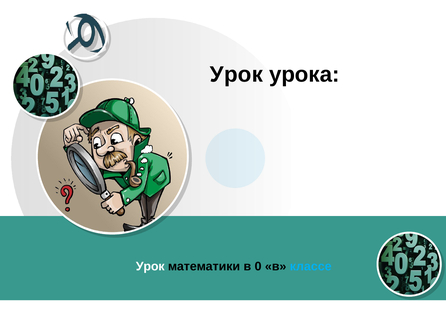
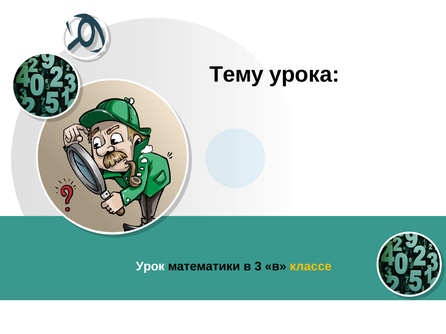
Урок at (236, 75): Урок -> Тему
0: 0 -> 3
классе colour: light blue -> yellow
